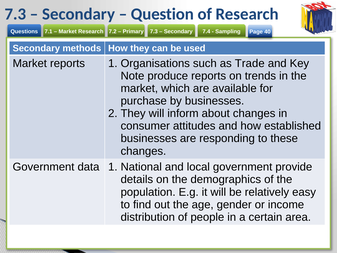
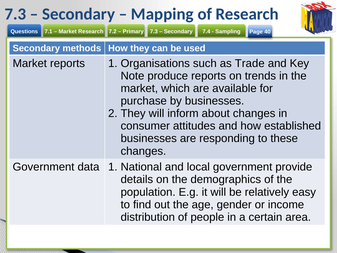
Question: Question -> Mapping
